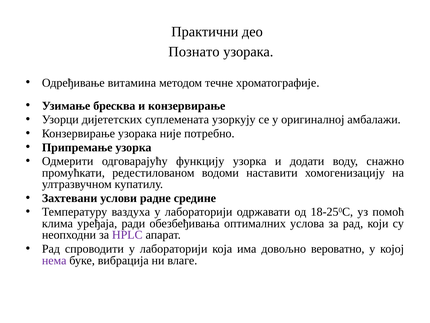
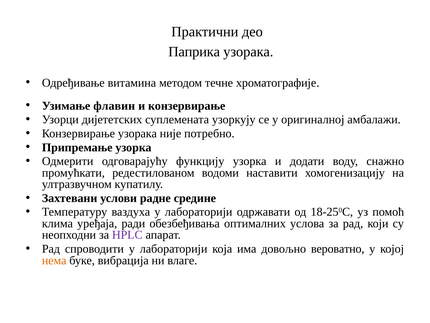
Познато: Познато -> Паприка
бресква: бресква -> флавин
нема colour: purple -> orange
